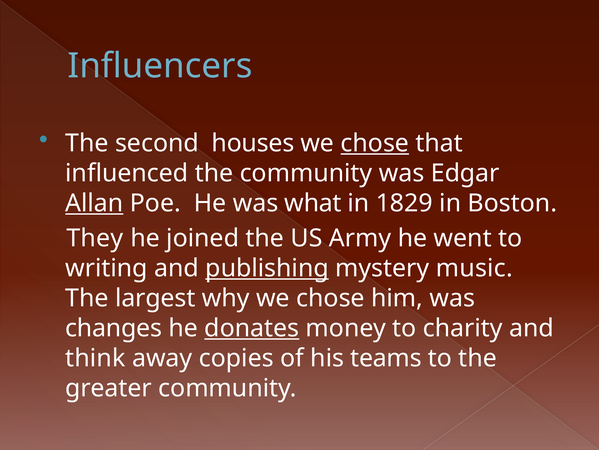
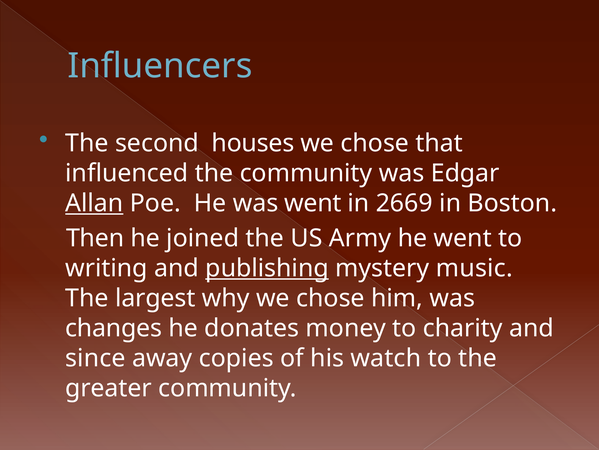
chose at (375, 143) underline: present -> none
was what: what -> went
1829: 1829 -> 2669
They: They -> Then
donates underline: present -> none
think: think -> since
teams: teams -> watch
